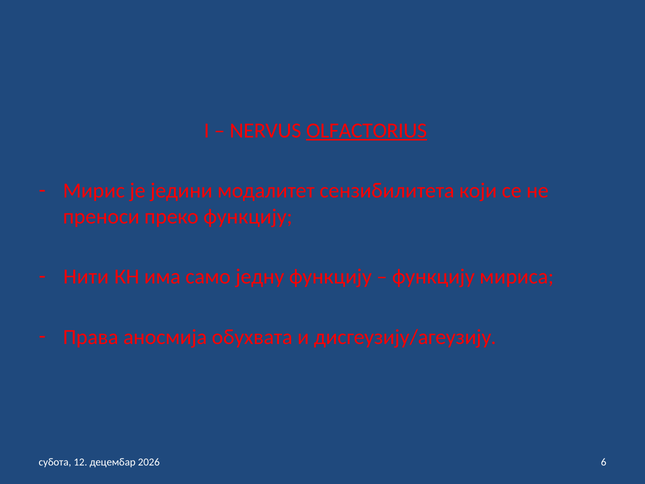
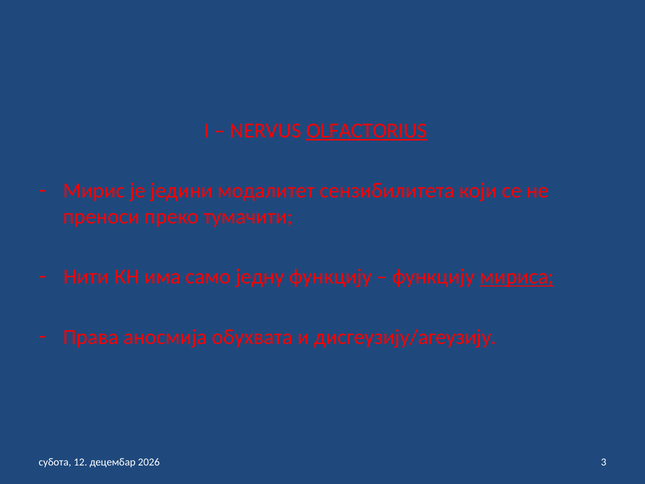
преко функцију: функцију -> тумачити
мириса underline: none -> present
6: 6 -> 3
